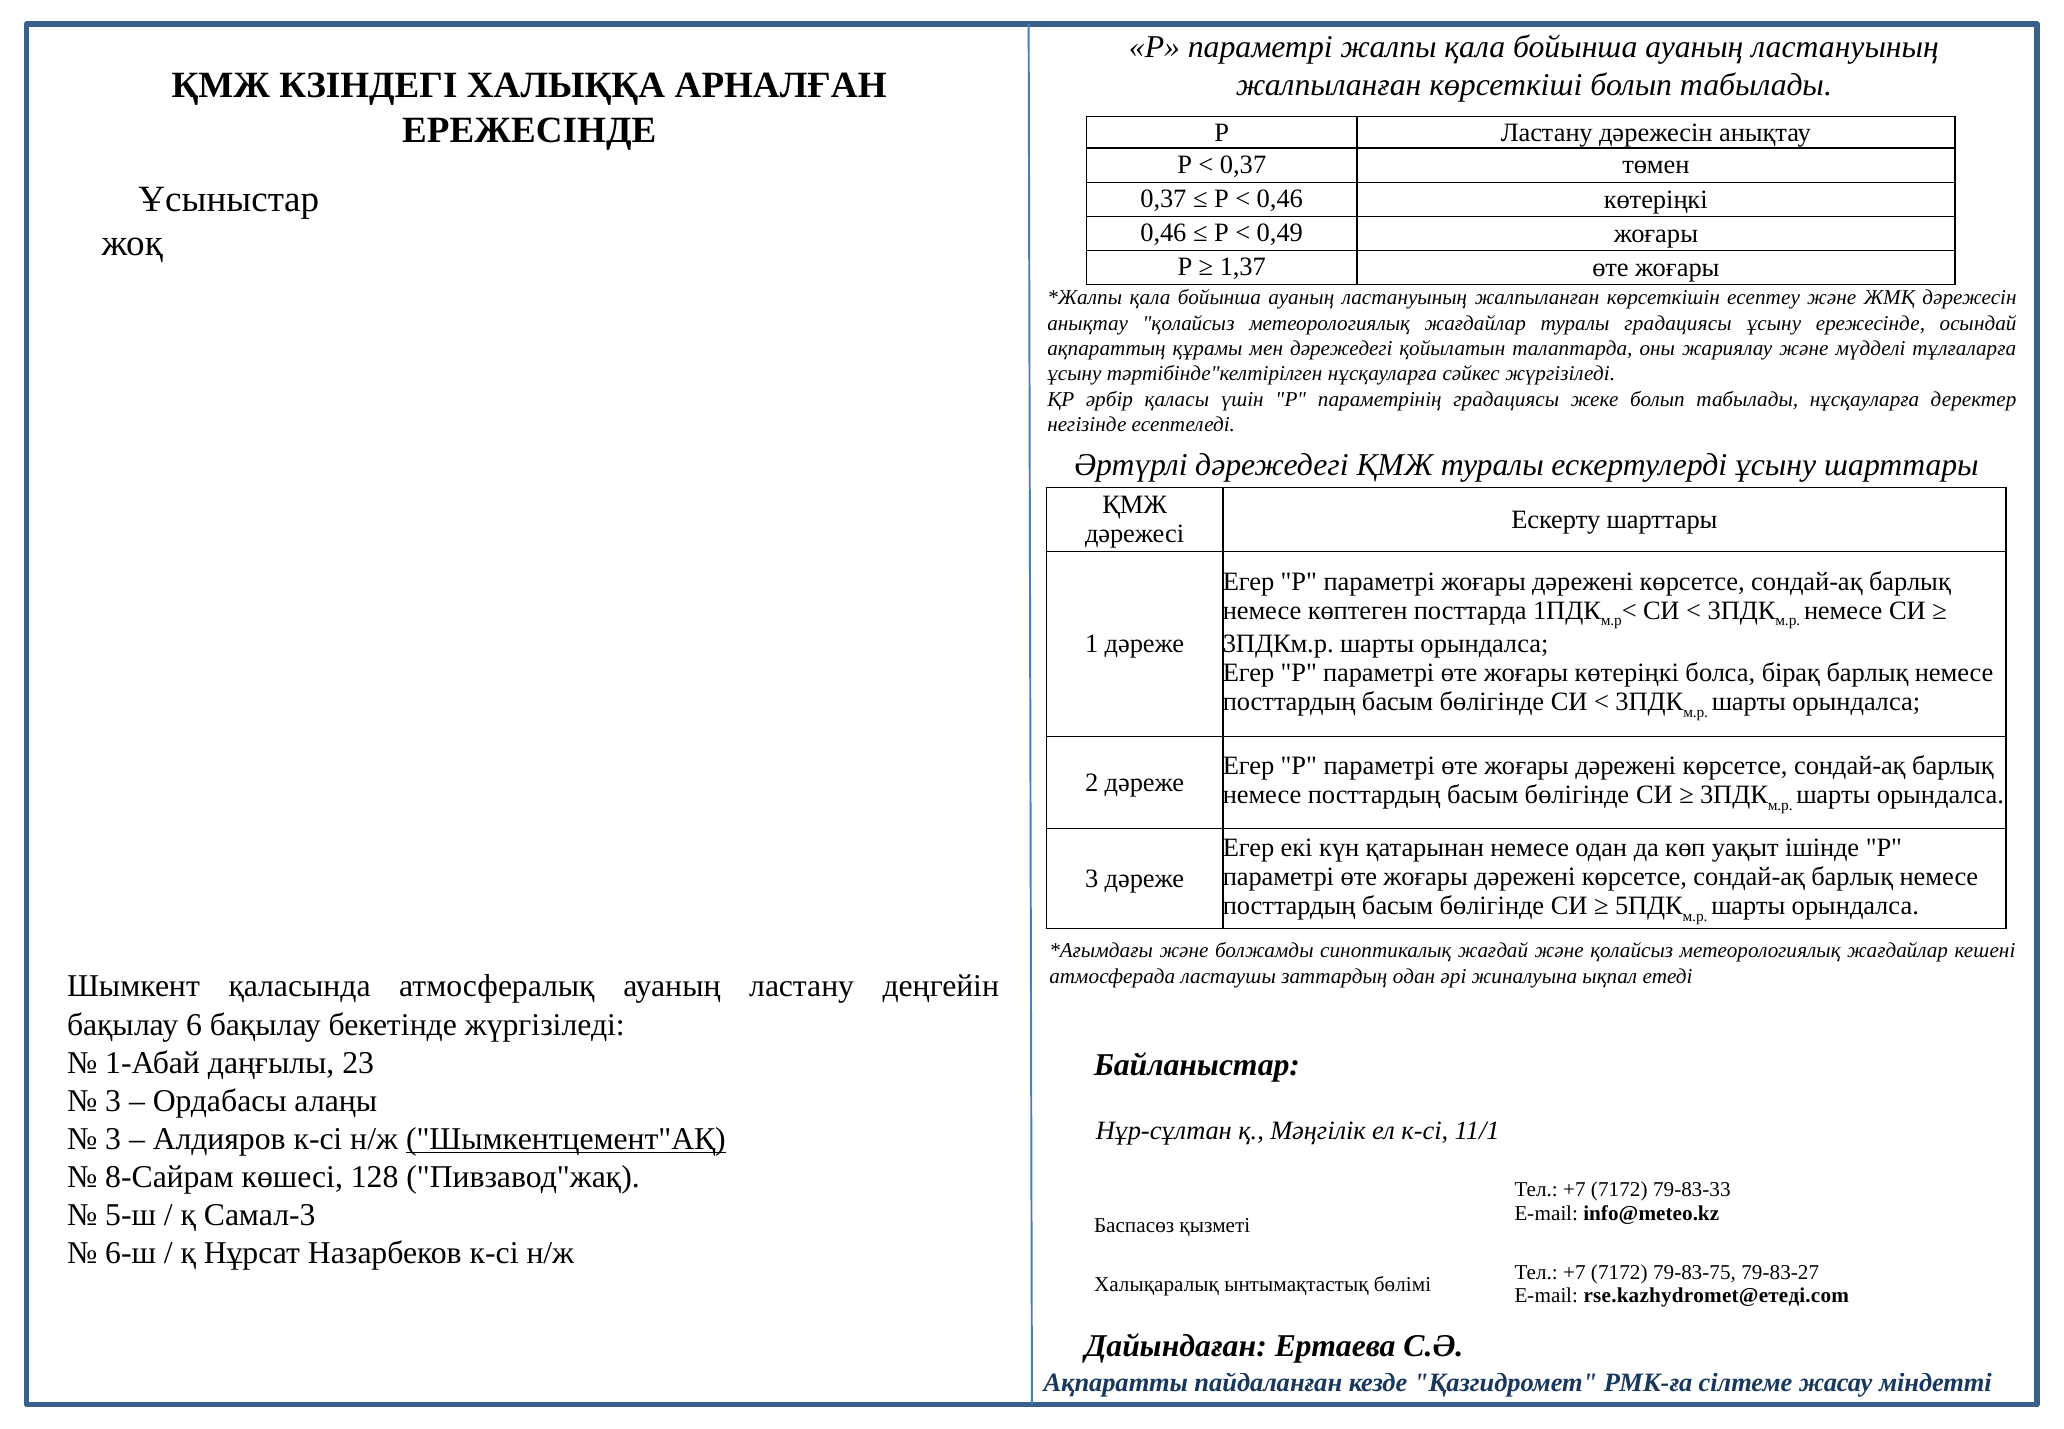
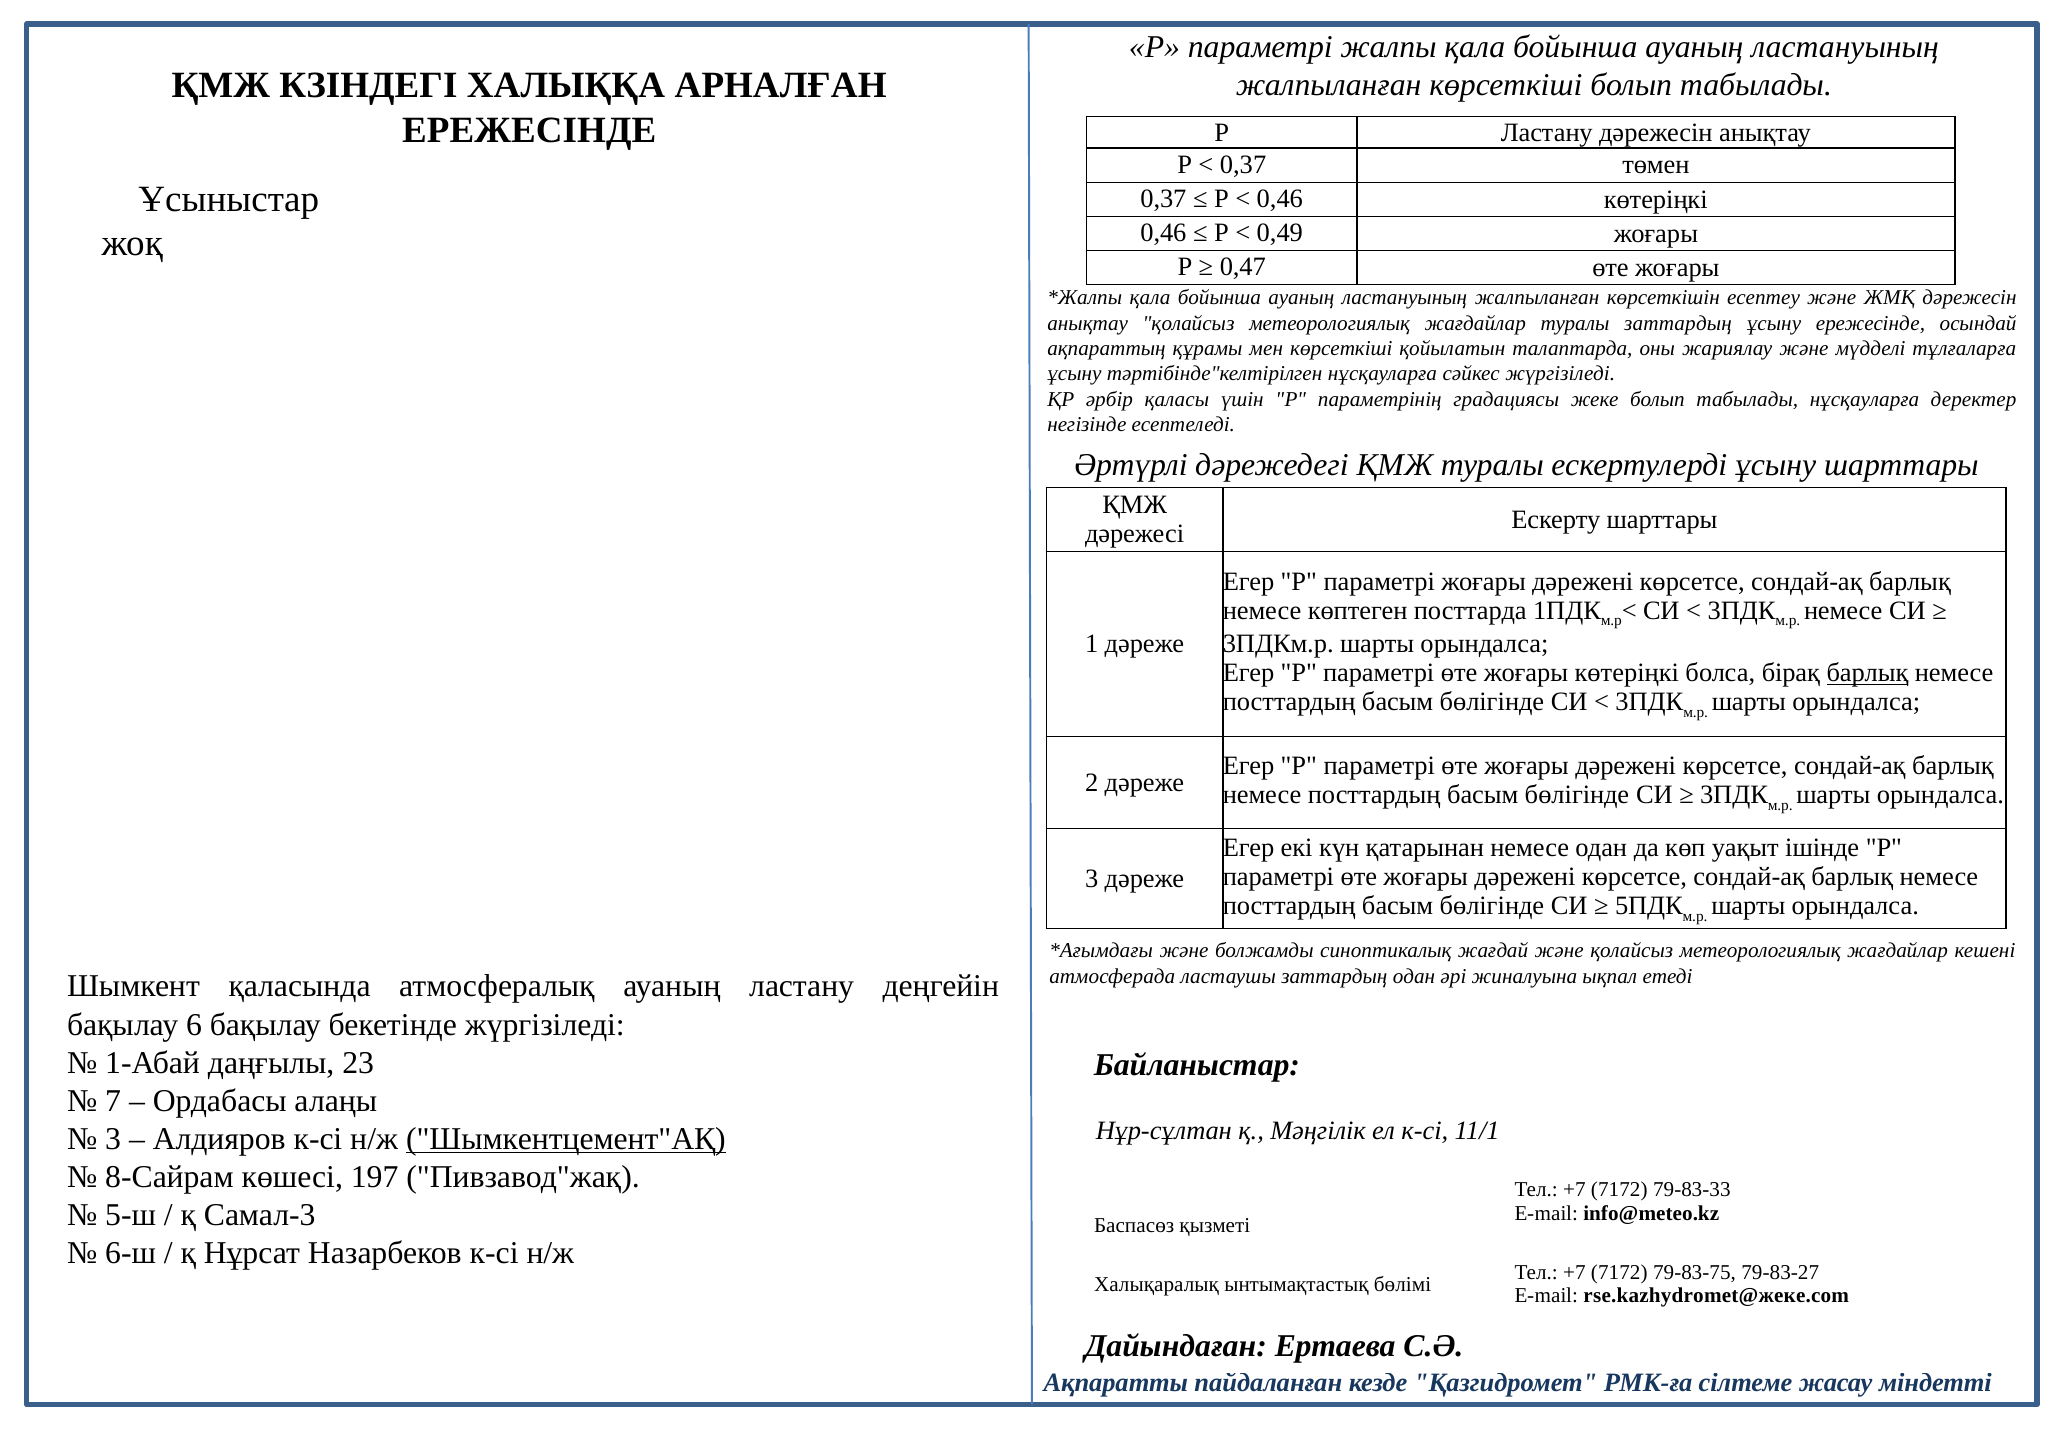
1,37: 1,37 -> 0,47
туралы градациясы: градациясы -> заттардың
мен дәрежедегі: дәрежедегі -> көрсеткіші
барлық at (1867, 673) underline: none -> present
3 at (113, 1101): 3 -> 7
128: 128 -> 197
rse.kazhydromet@етеді.com: rse.kazhydromet@етеді.com -> rse.kazhydromet@жеке.com
